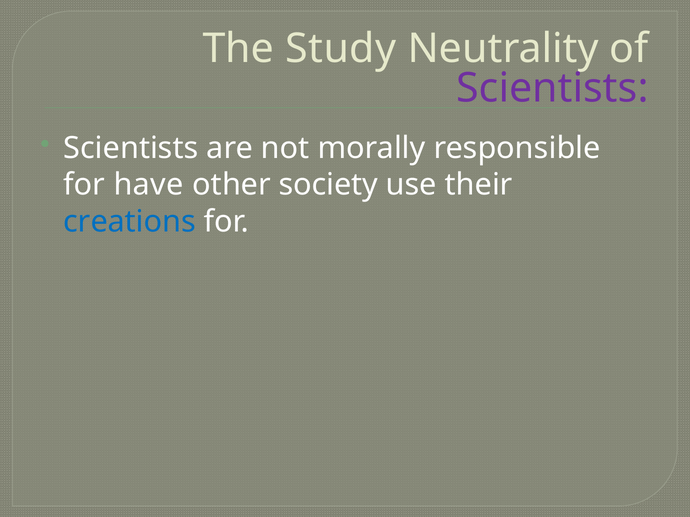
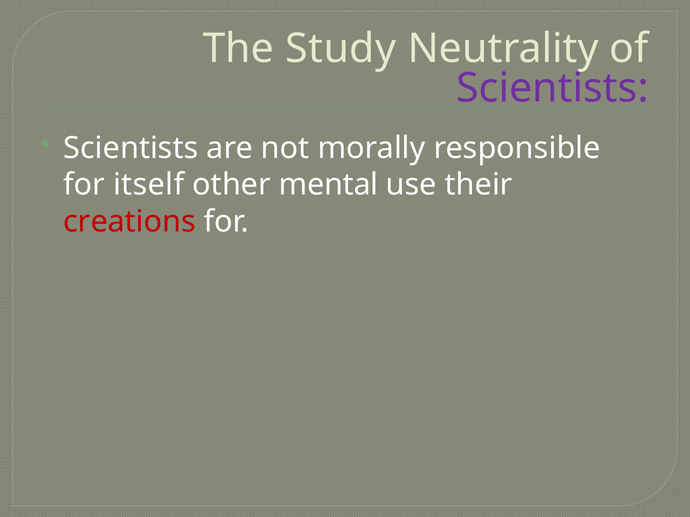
have: have -> itself
society: society -> mental
creations colour: blue -> red
